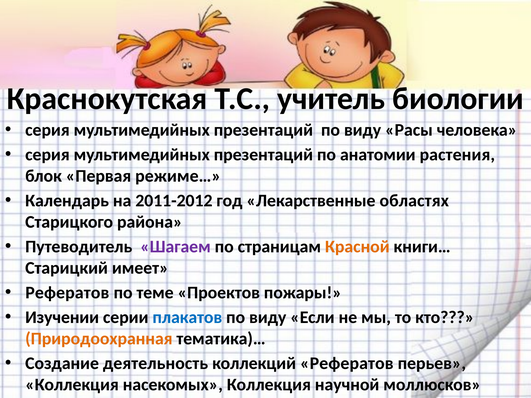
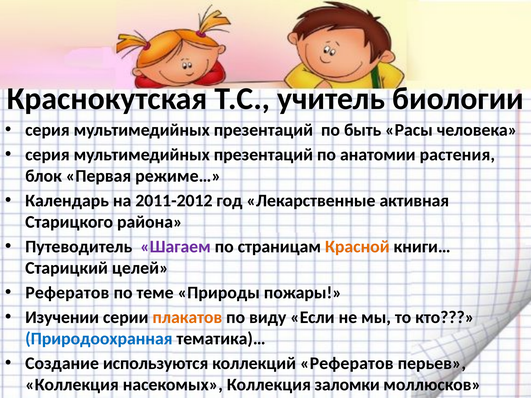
презентаций по виду: виду -> быть
областях: областях -> активная
имеет: имеет -> целей
Проектов: Проектов -> Природы
плакатов colour: blue -> orange
Природоохранная colour: orange -> blue
деятельность: деятельность -> используются
научной: научной -> заломки
